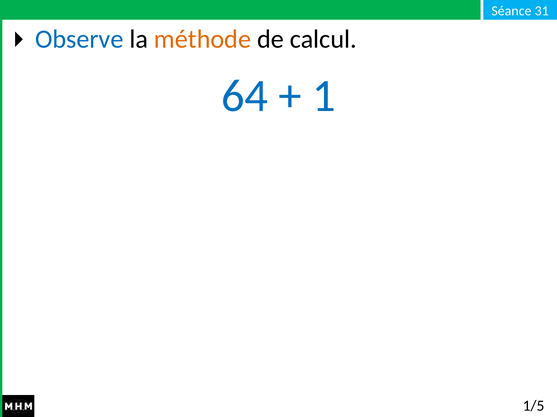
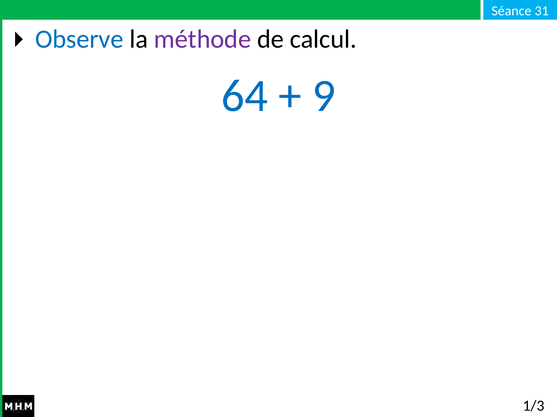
méthode colour: orange -> purple
1: 1 -> 9
1/5: 1/5 -> 1/3
